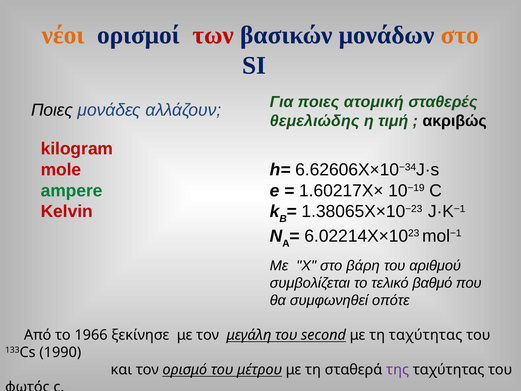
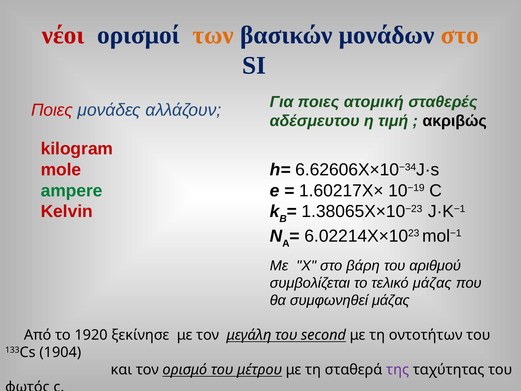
νέοι colour: orange -> red
των colour: red -> orange
Ποιες at (52, 110) colour: black -> red
θεμελιώδης: θεμελιώδης -> αδέσμευτου
τελικό βαθμό: βαθμό -> μάζας
συμφωνηθεί οπότε: οπότε -> μάζας
1966: 1966 -> 1920
τη ταχύτητας: ταχύτητας -> οντοτήτων
1990: 1990 -> 1904
